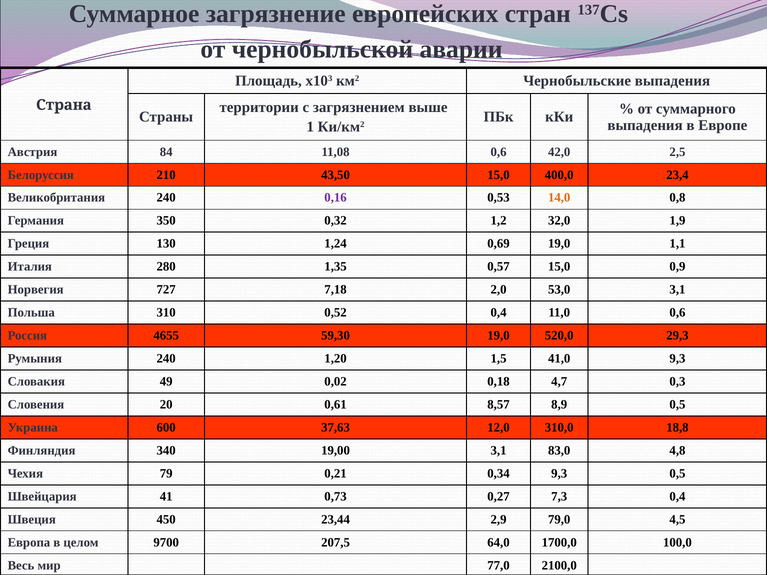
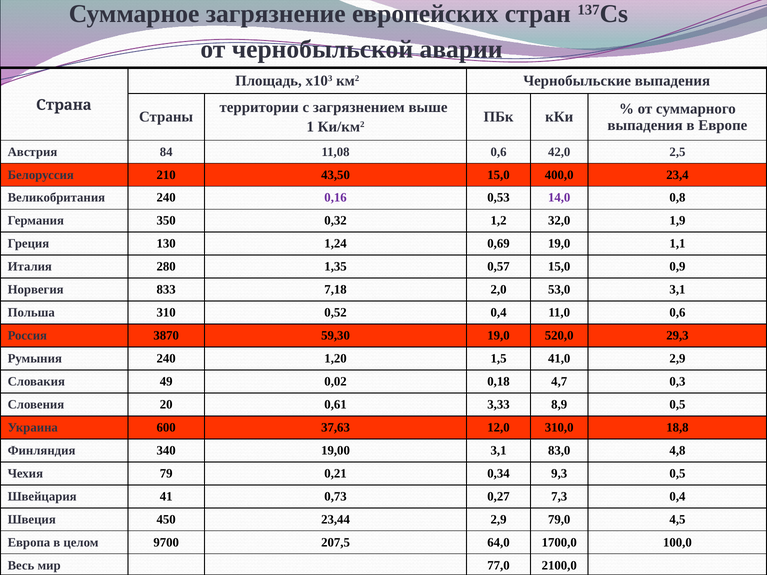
14,0 colour: orange -> purple
727: 727 -> 833
4655: 4655 -> 3870
41,0 9,3: 9,3 -> 2,9
8,57: 8,57 -> 3,33
